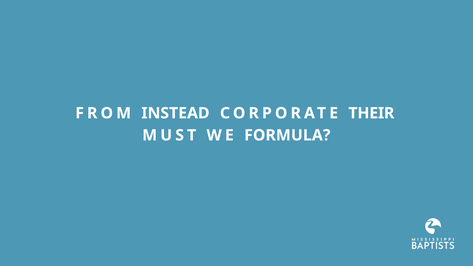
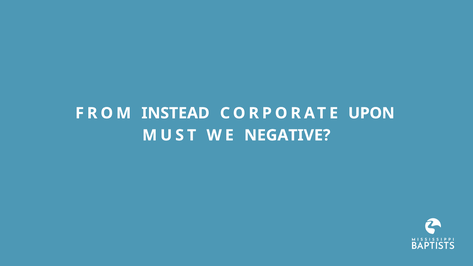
THEIR: THEIR -> UPON
FORMULA: FORMULA -> NEGATIVE
